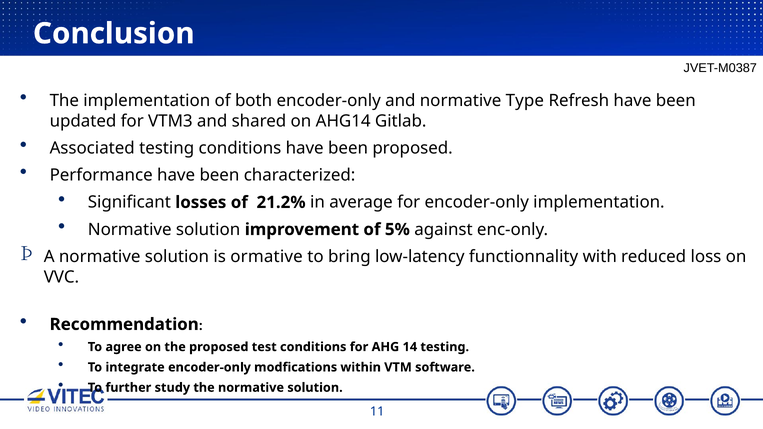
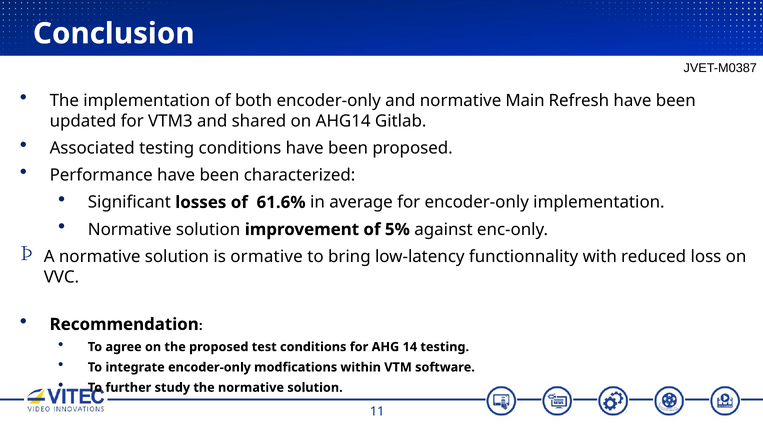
Type: Type -> Main
21.2%: 21.2% -> 61.6%
